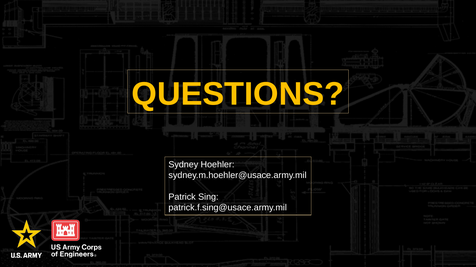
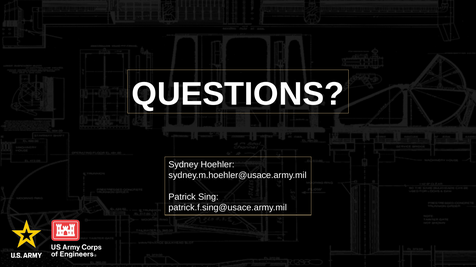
QUESTIONS colour: yellow -> white
